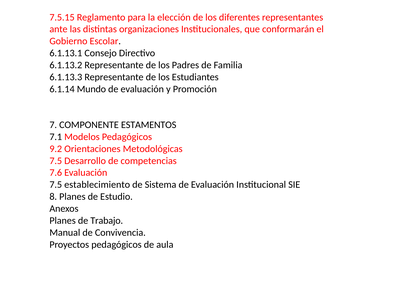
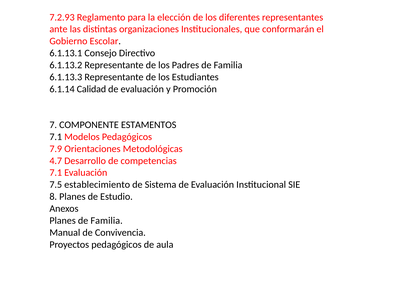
7.5.15: 7.5.15 -> 7.2.93
Mundo: Mundo -> Calidad
9.2: 9.2 -> 7.9
7.5 at (56, 161): 7.5 -> 4.7
7.6 at (56, 173): 7.6 -> 7.1
Planes de Trabajo: Trabajo -> Familia
